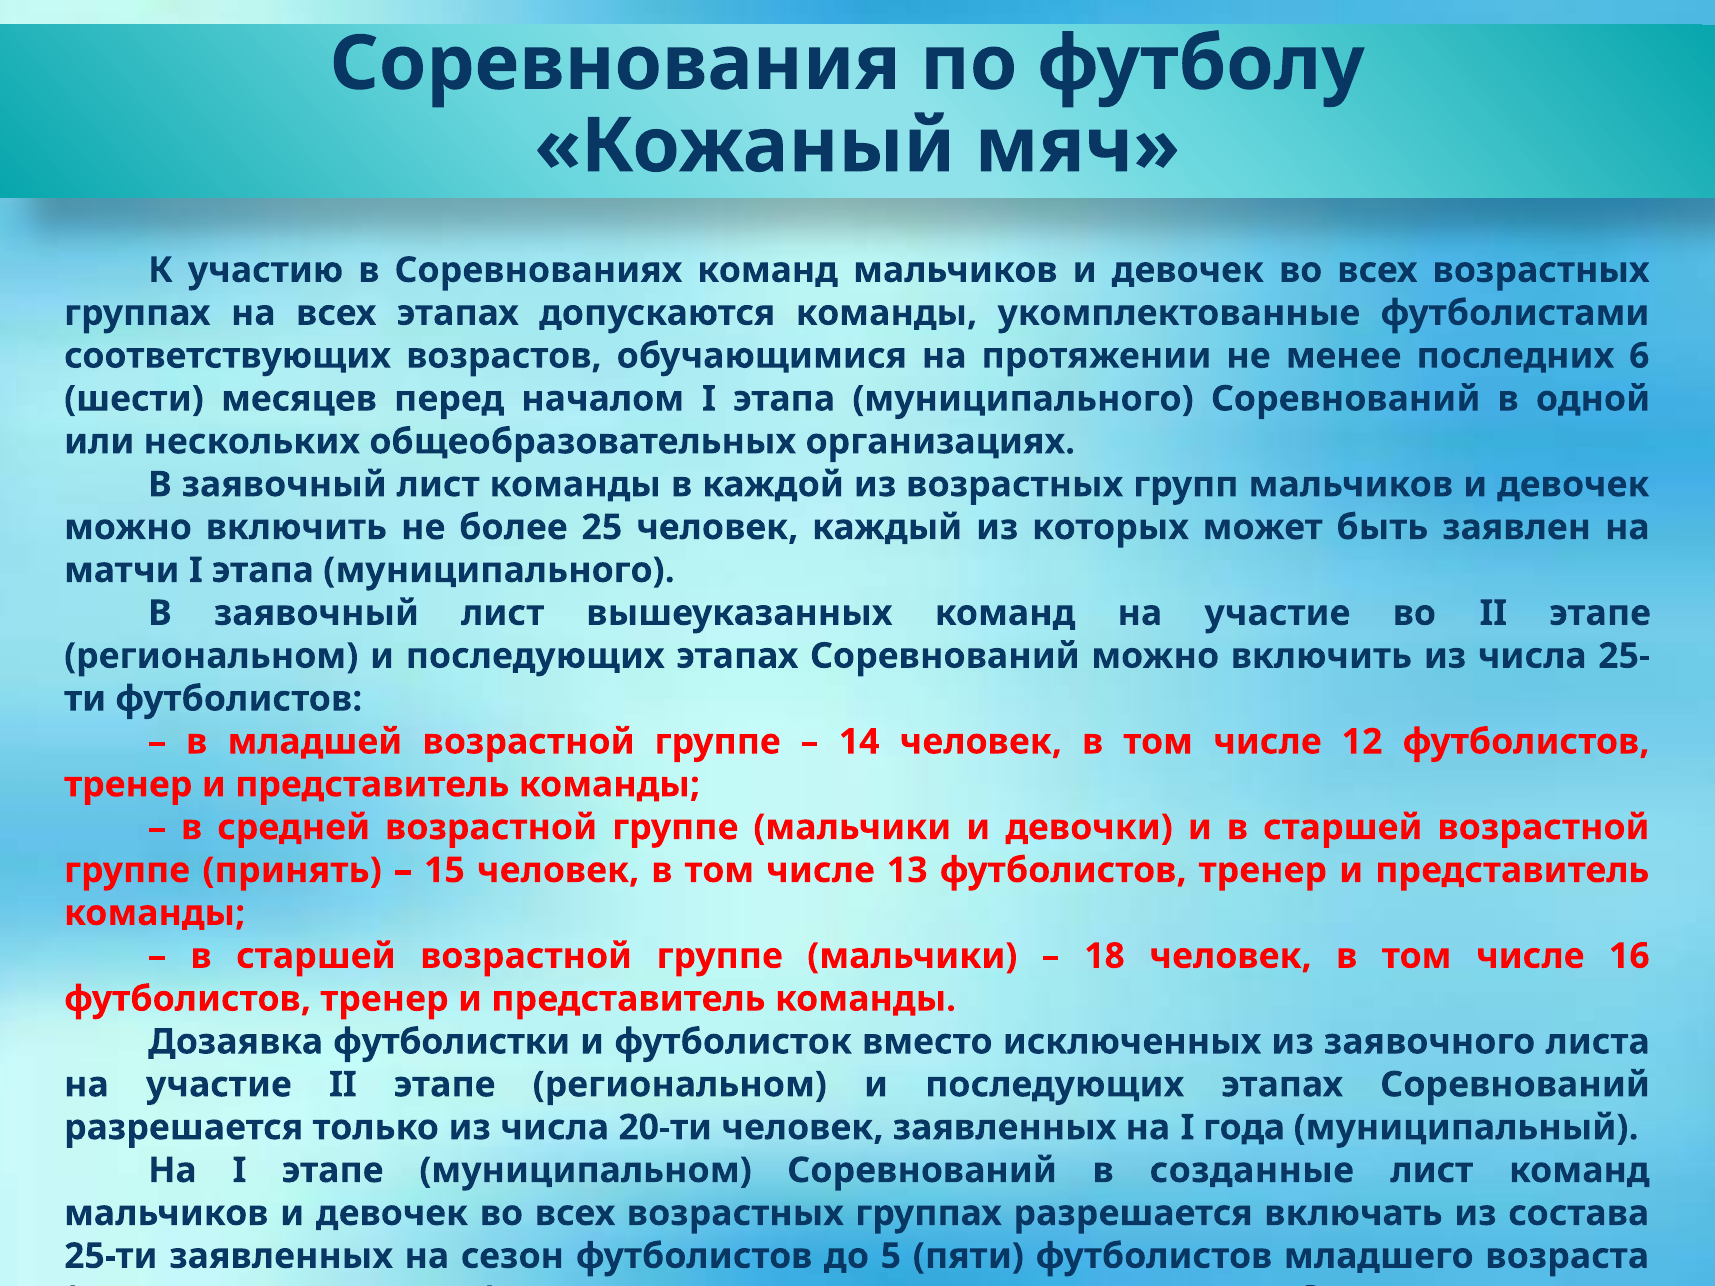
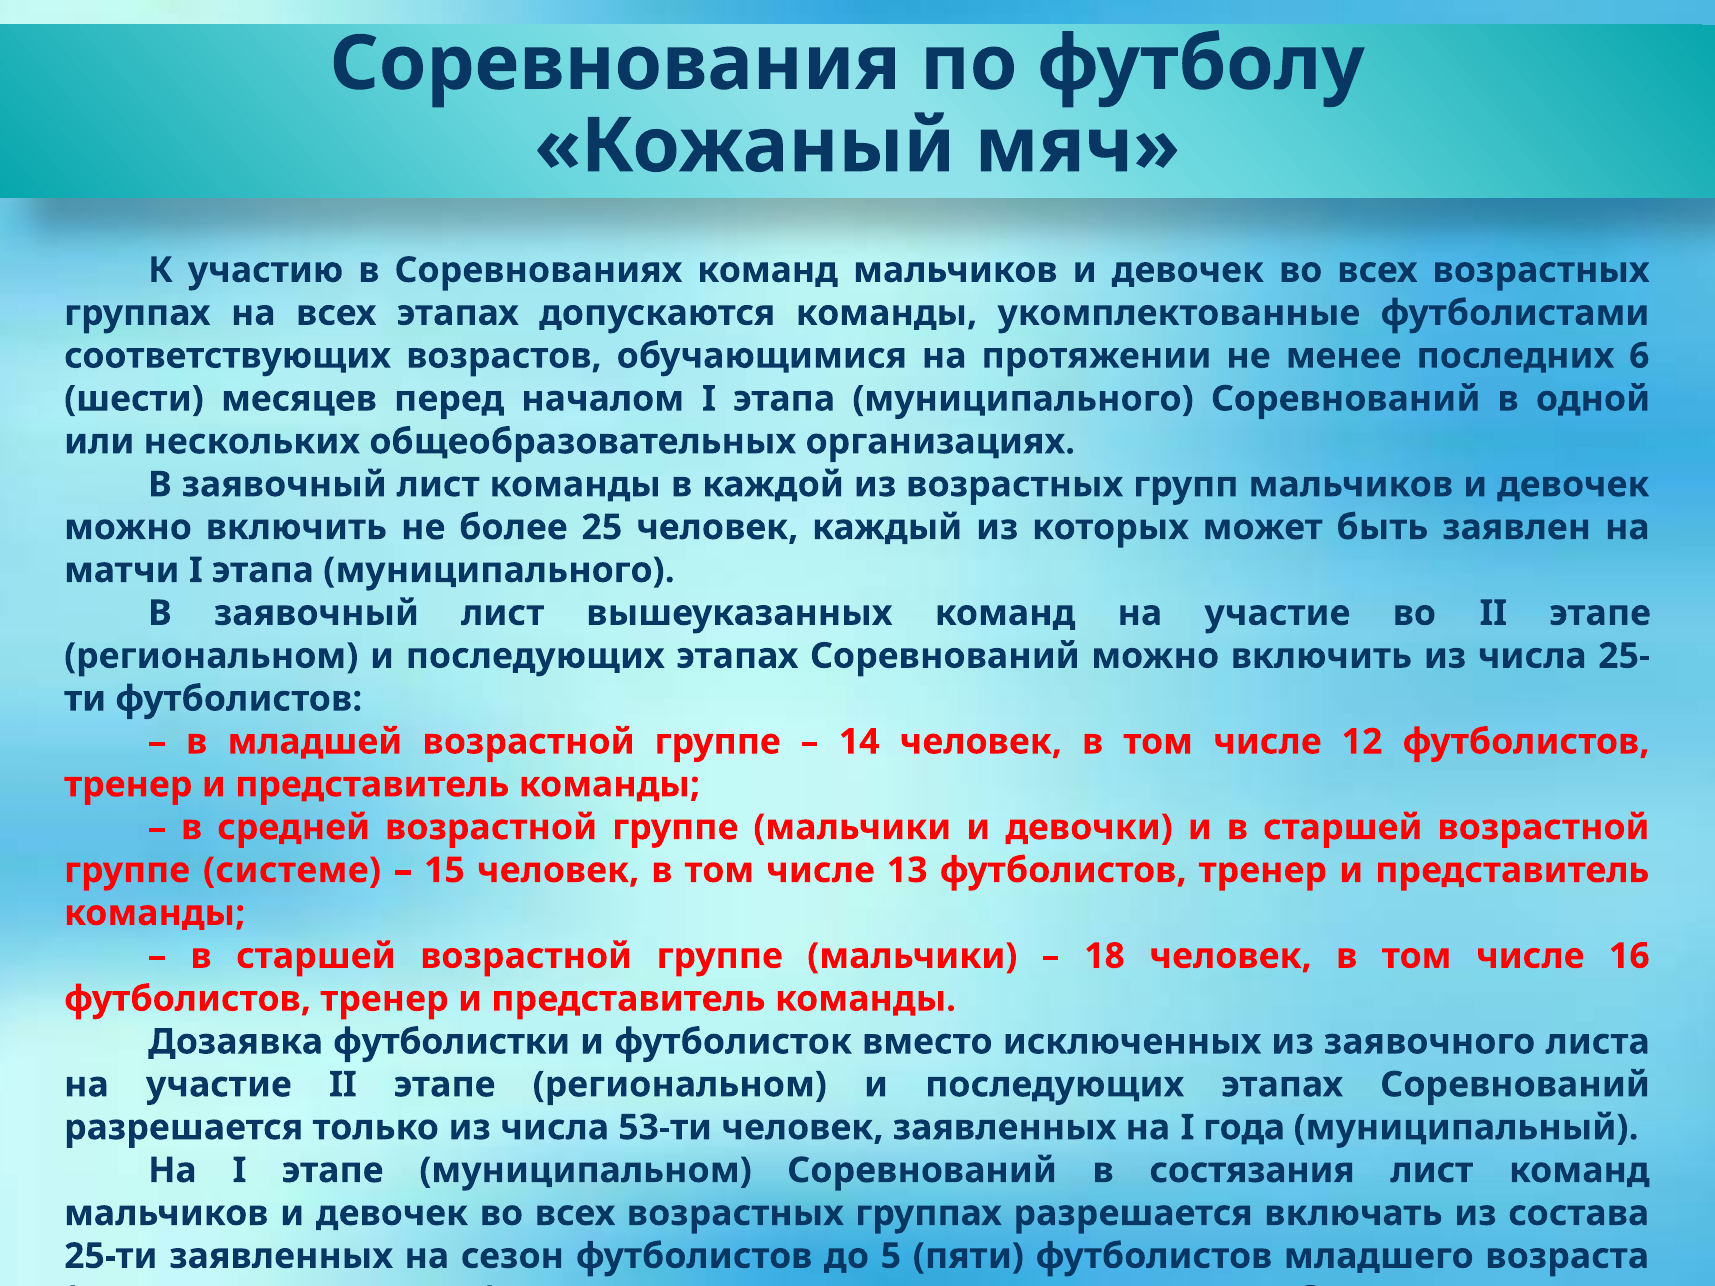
принять: принять -> системе
20-ти: 20-ти -> 53-ти
созданные: созданные -> состязания
